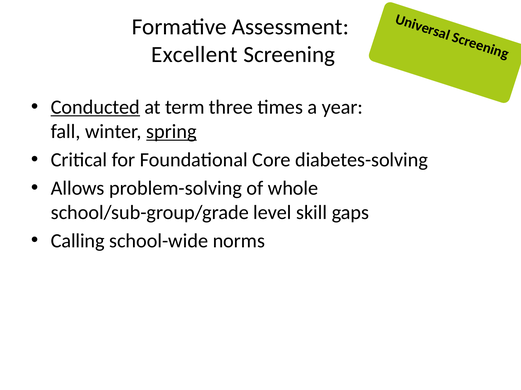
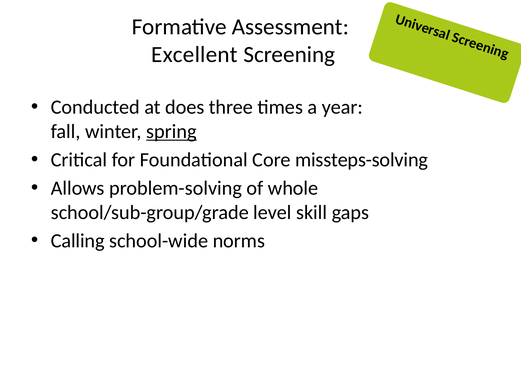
Conducted underline: present -> none
term: term -> does
diabetes-solving: diabetes-solving -> missteps-solving
